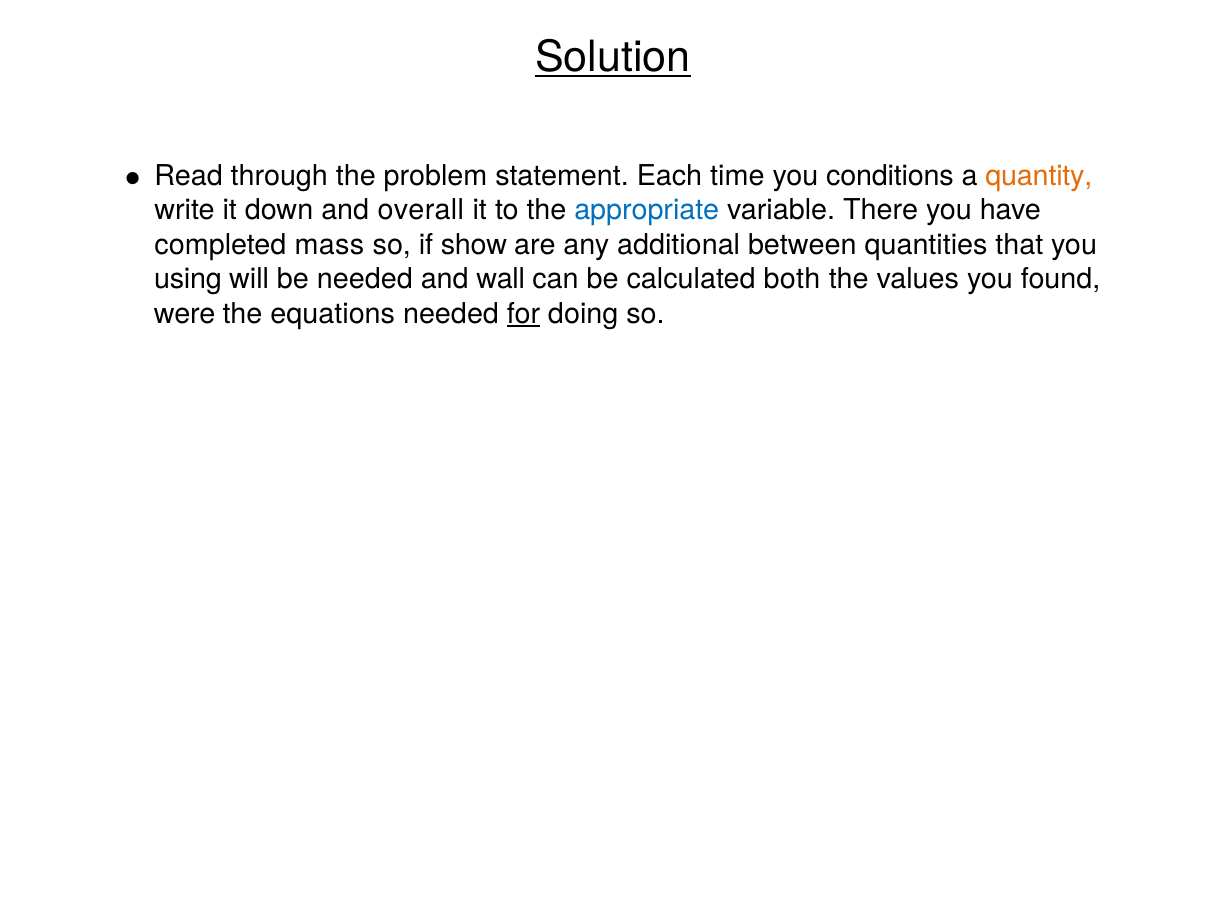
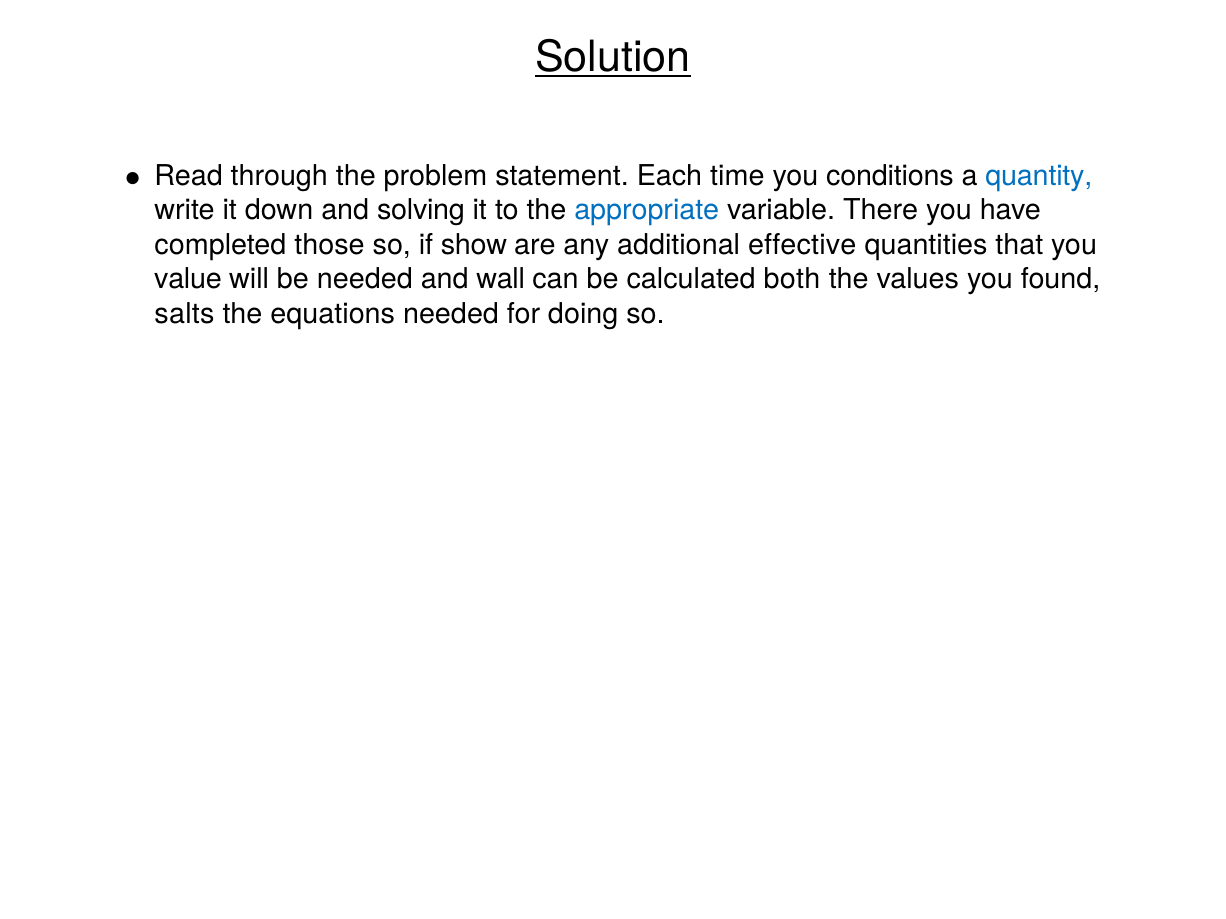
quantity colour: orange -> blue
overall: overall -> solving
mass: mass -> those
between: between -> effective
using: using -> value
were: were -> salts
for underline: present -> none
